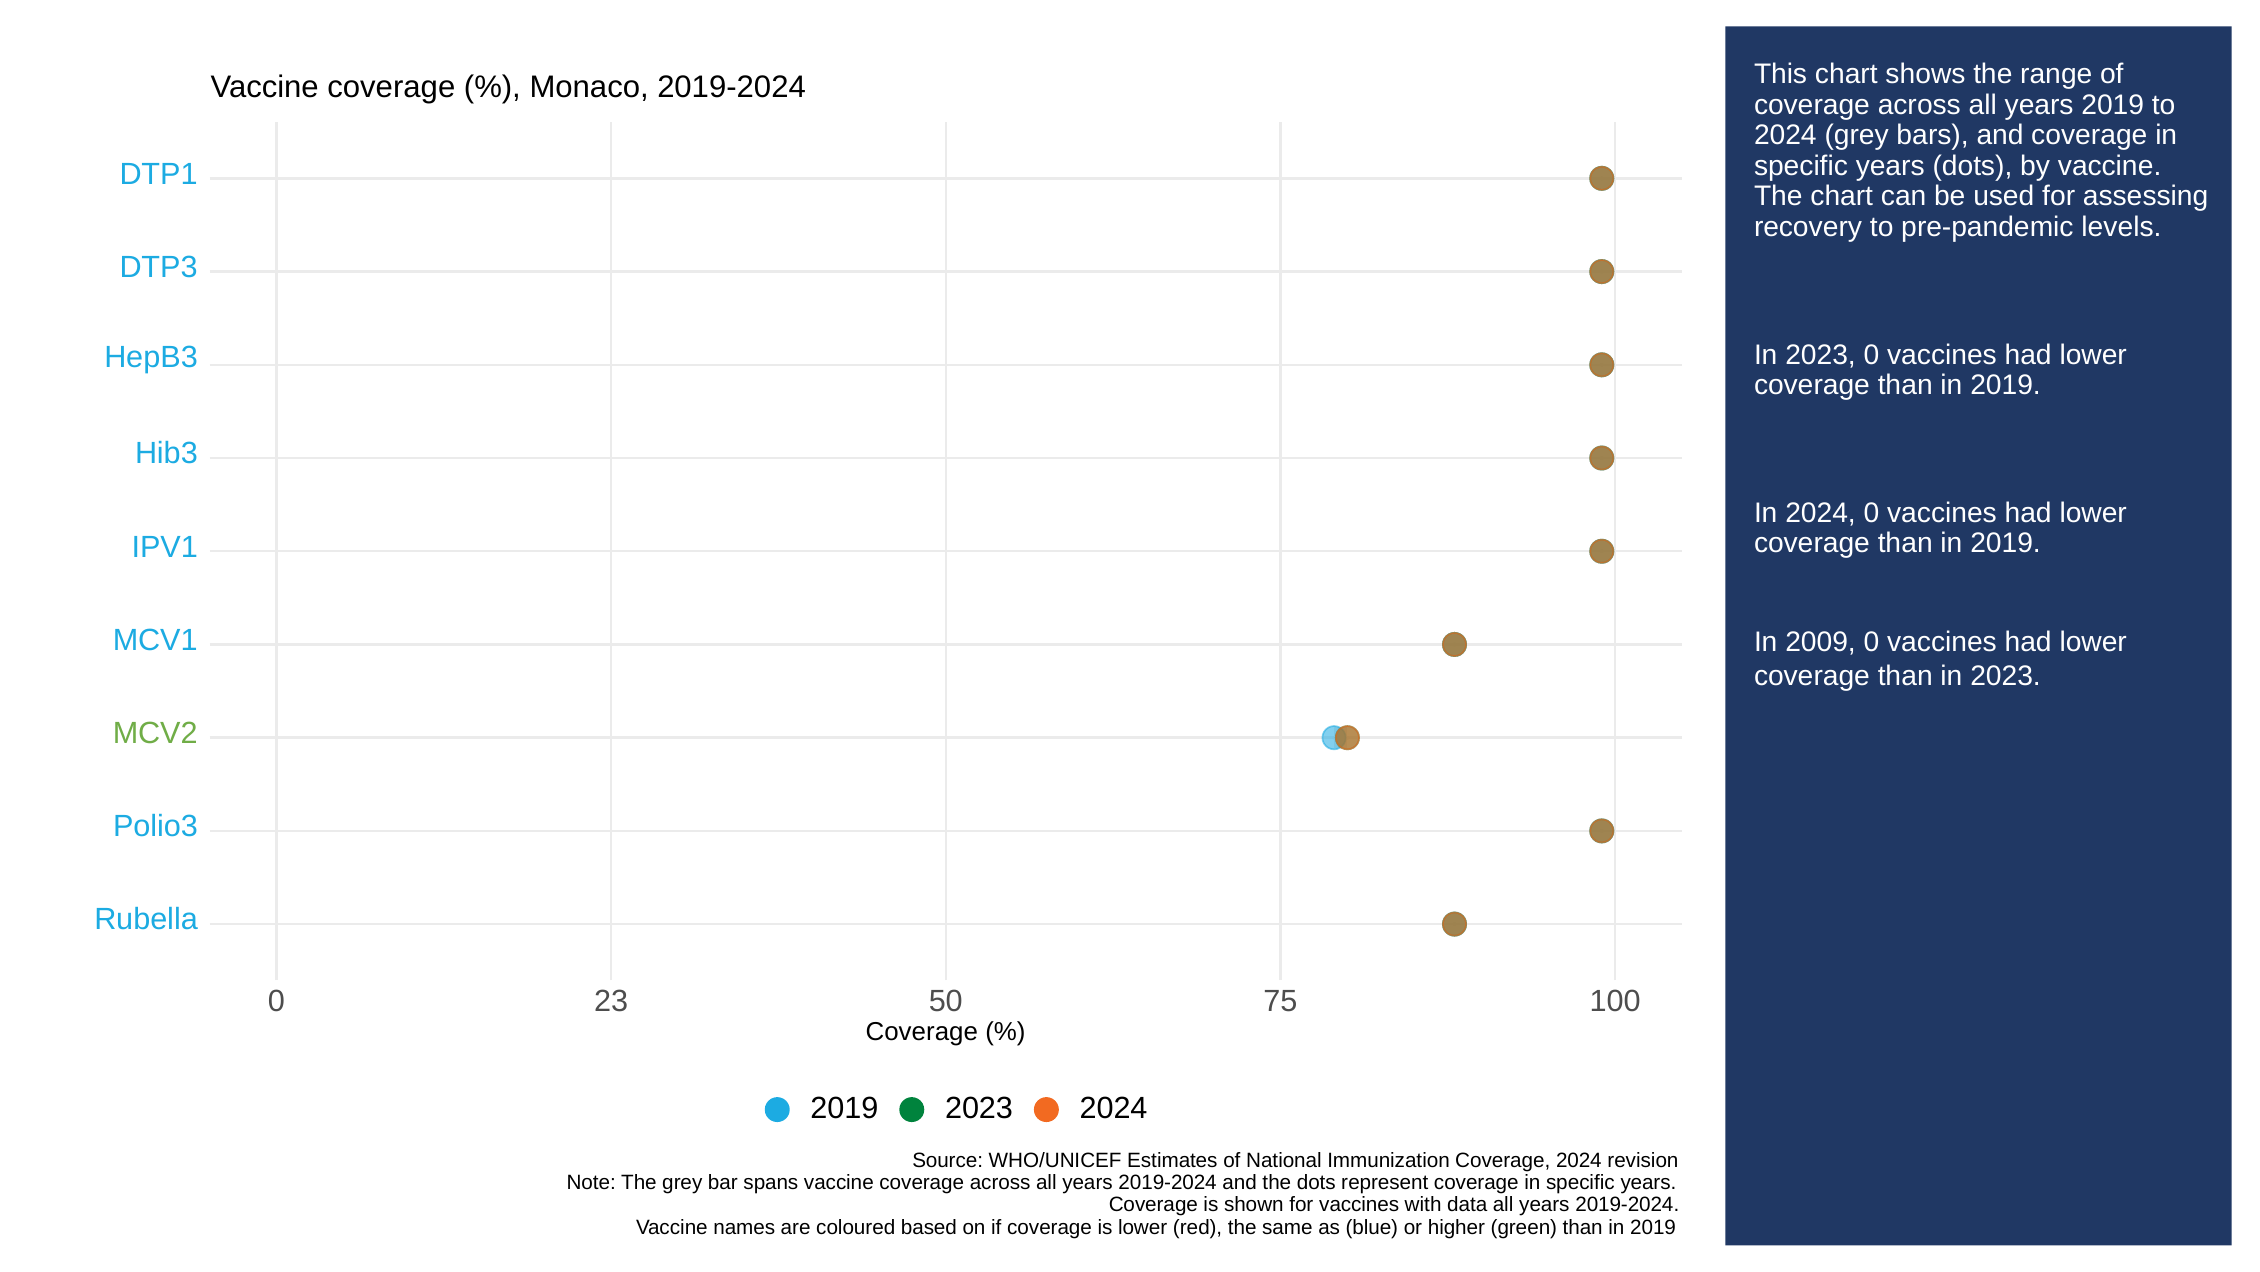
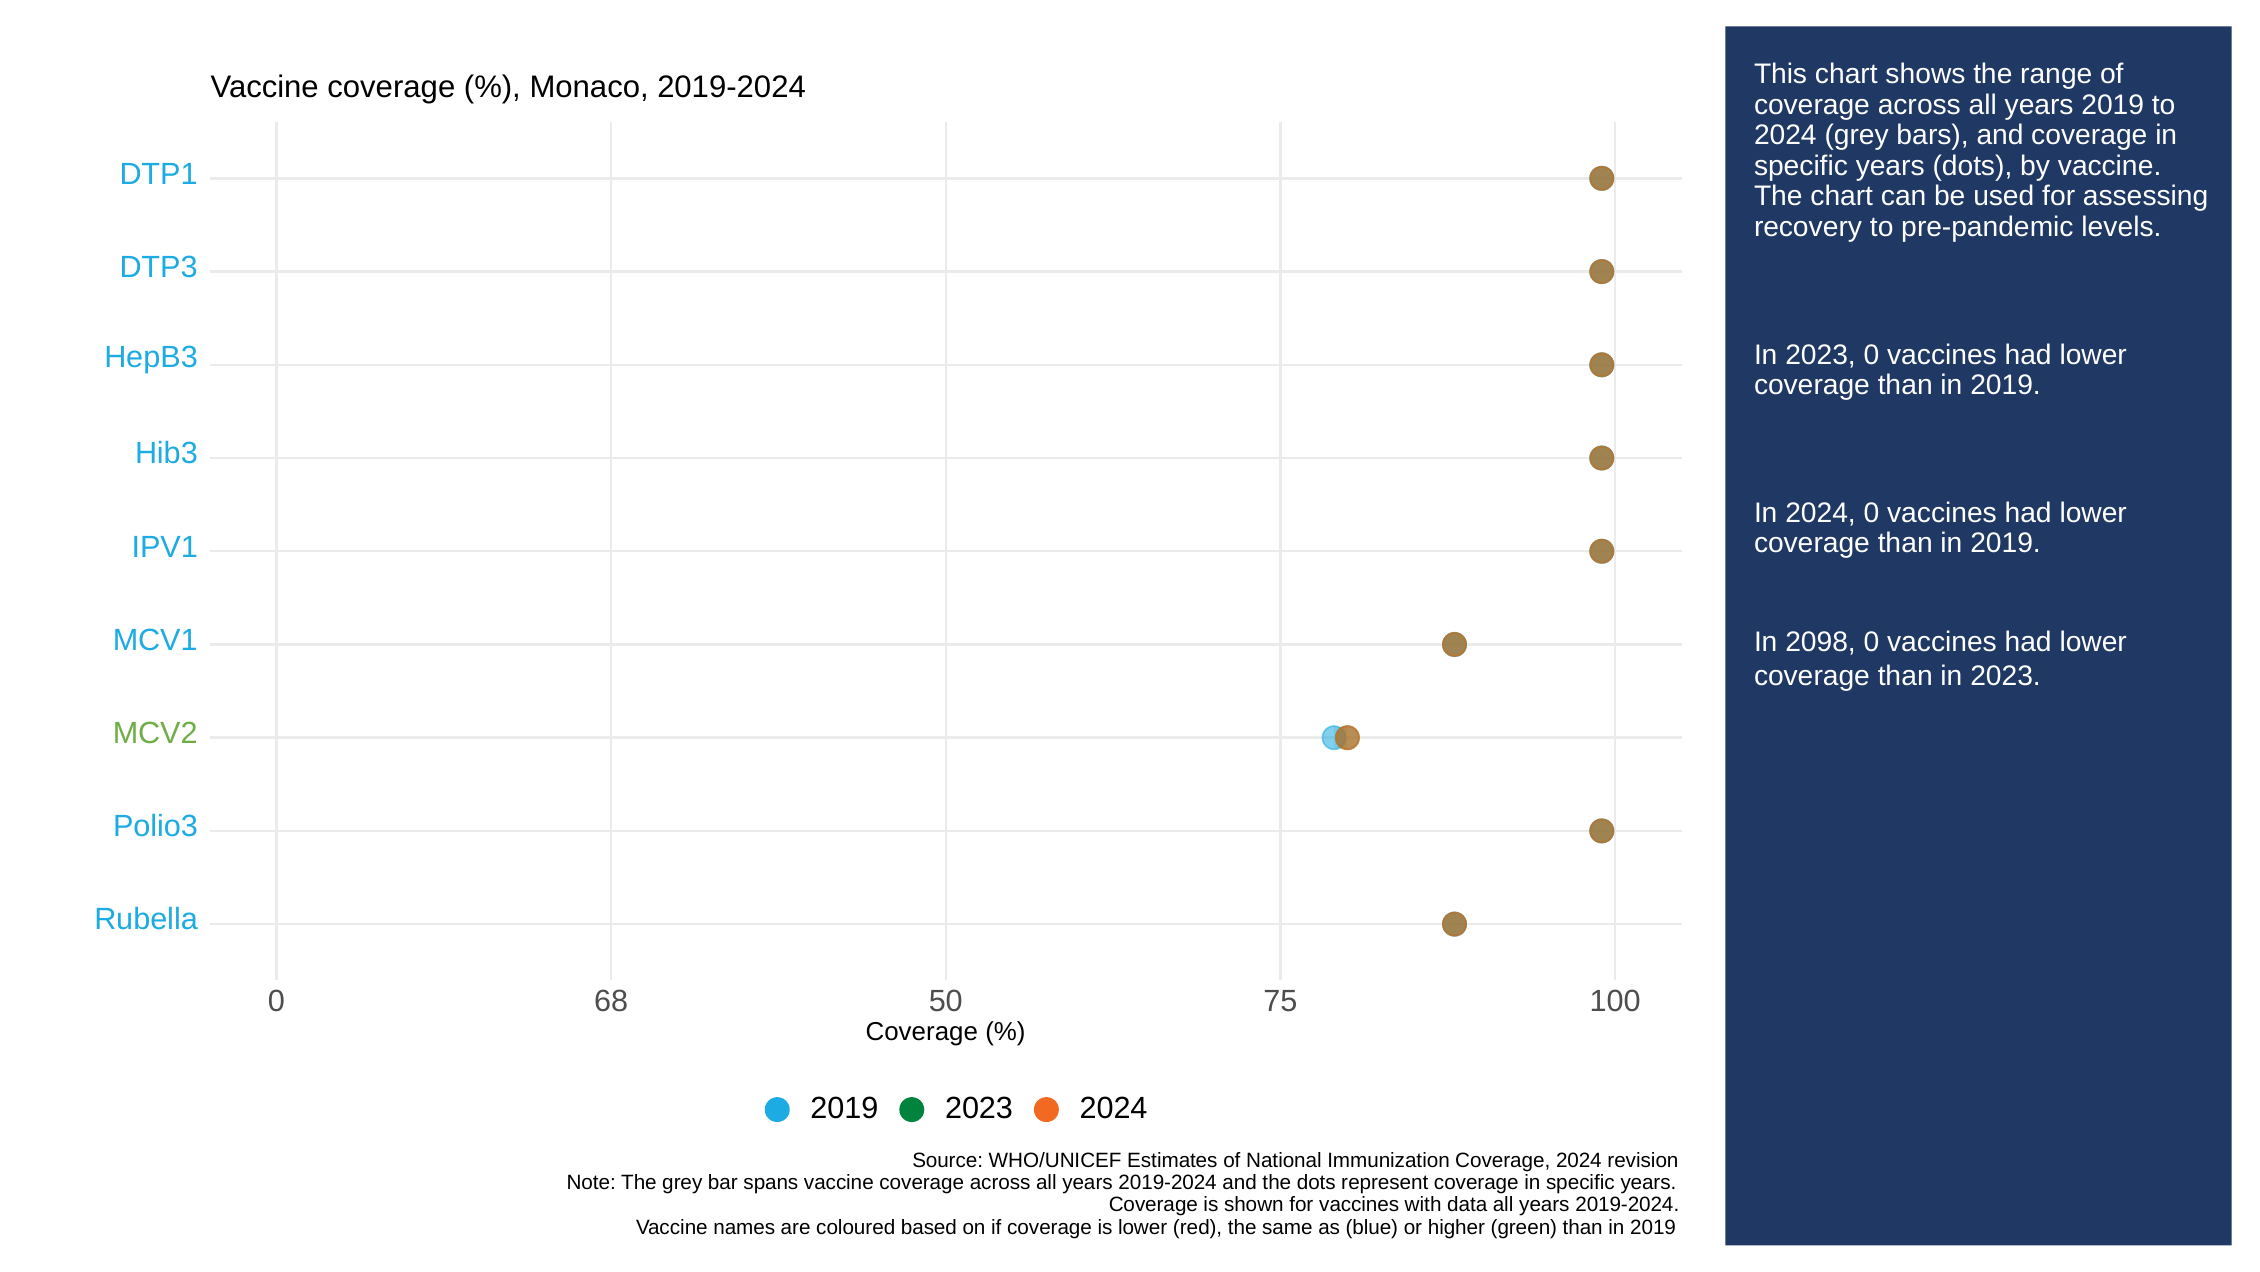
2009: 2009 -> 2098
23: 23 -> 68
